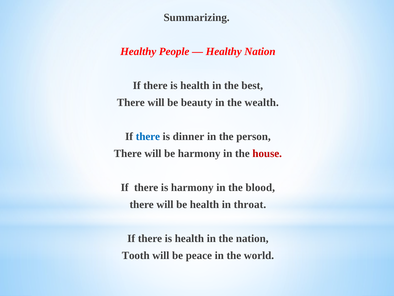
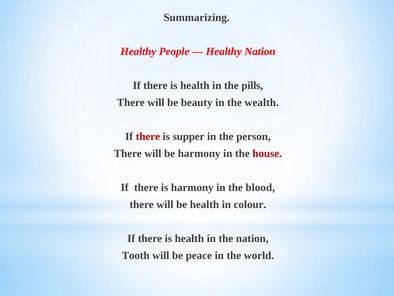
best: best -> pills
there at (148, 136) colour: blue -> red
dinner: dinner -> supper
throat: throat -> colour
